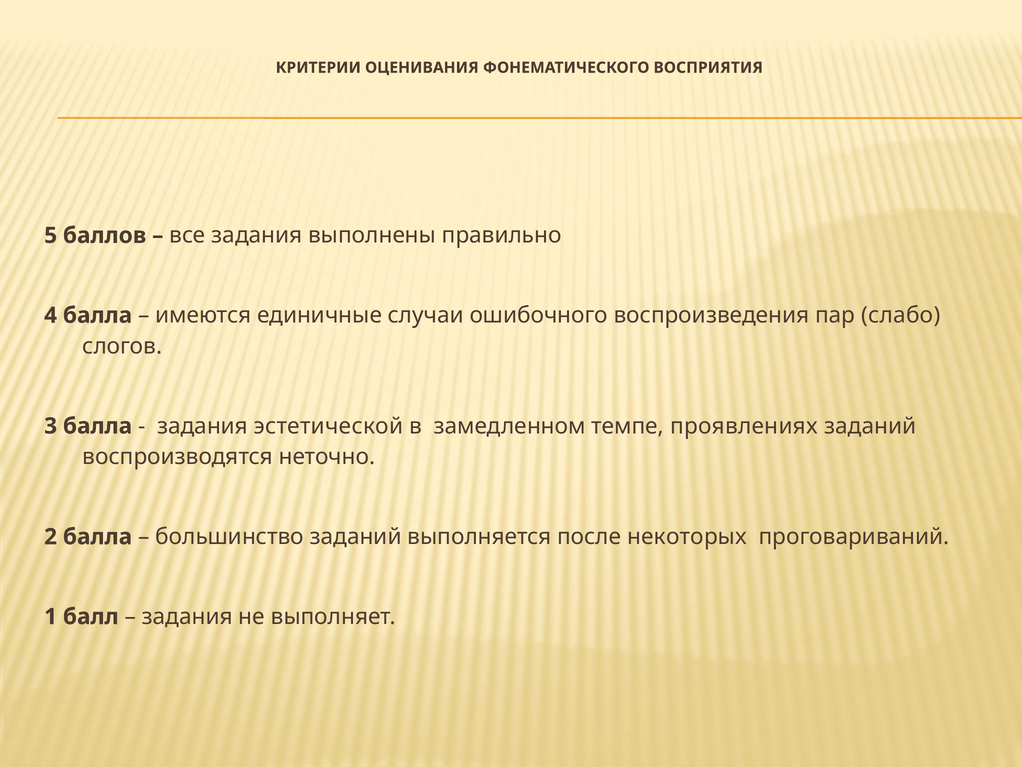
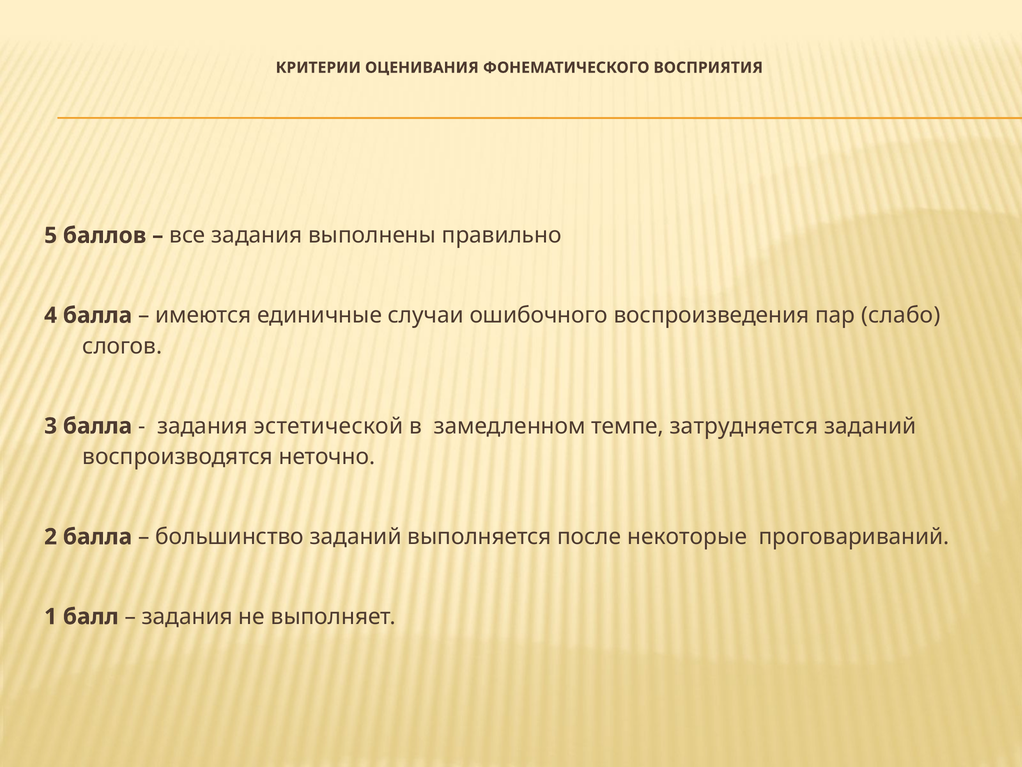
проявлениях: проявлениях -> затрудняется
некоторых: некоторых -> некоторые
